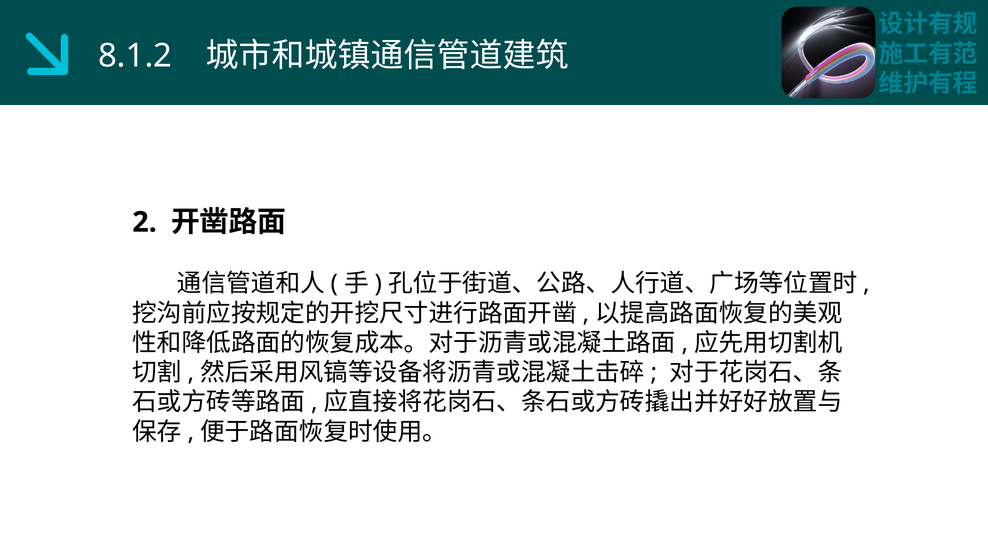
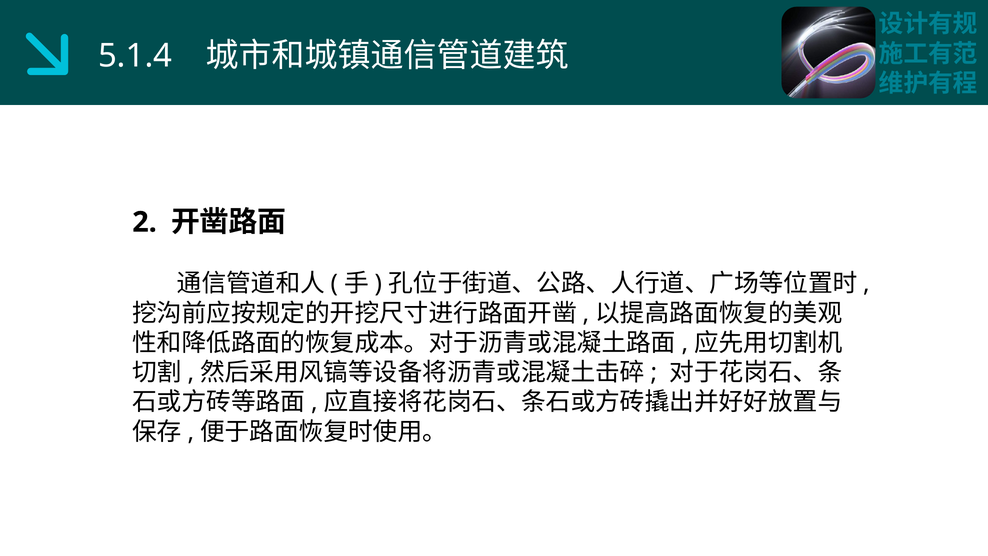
8.1.2: 8.1.2 -> 5.1.4
